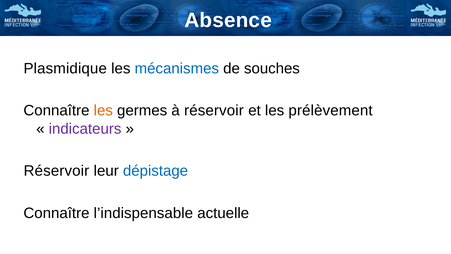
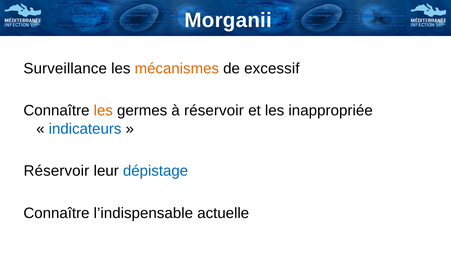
Absence: Absence -> Morganii
Plasmidique: Plasmidique -> Surveillance
mécanismes colour: blue -> orange
souches: souches -> excessif
prélèvement: prélèvement -> inappropriée
indicateurs colour: purple -> blue
